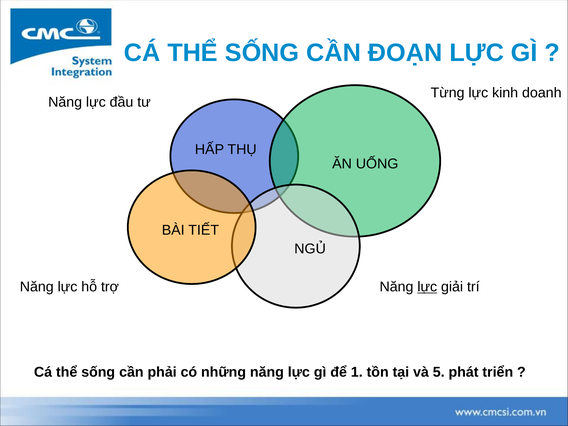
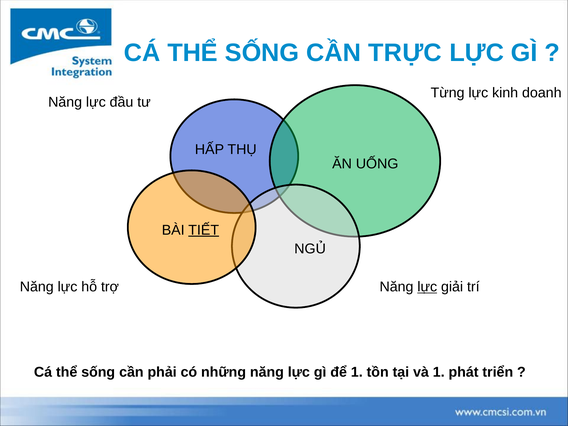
ĐOẠN: ĐOẠN -> TRỰC
TIẾT underline: none -> present
và 5: 5 -> 1
